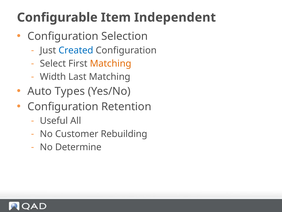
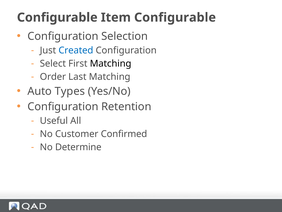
Item Independent: Independent -> Configurable
Matching at (111, 63) colour: orange -> black
Width: Width -> Order
Rebuilding: Rebuilding -> Confirmed
